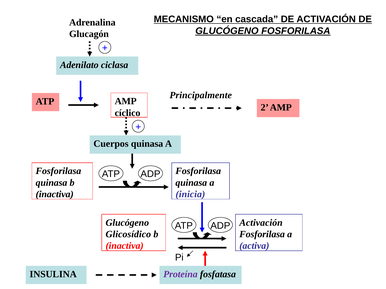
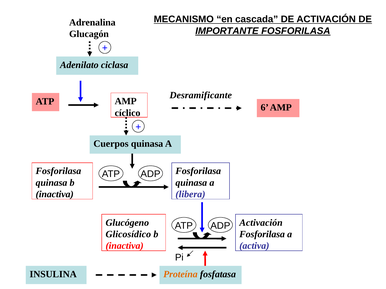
GLUCÓGENO at (227, 31): GLUCÓGENO -> IMPORTANTE
Principalmente: Principalmente -> Desramificante
2: 2 -> 6
inicia: inicia -> libera
Proteína colour: purple -> orange
